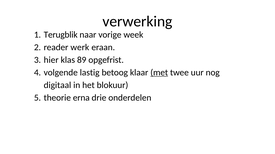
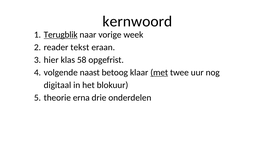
verwerking: verwerking -> kernwoord
Terugblik underline: none -> present
werk: werk -> tekst
89: 89 -> 58
lastig: lastig -> naast
